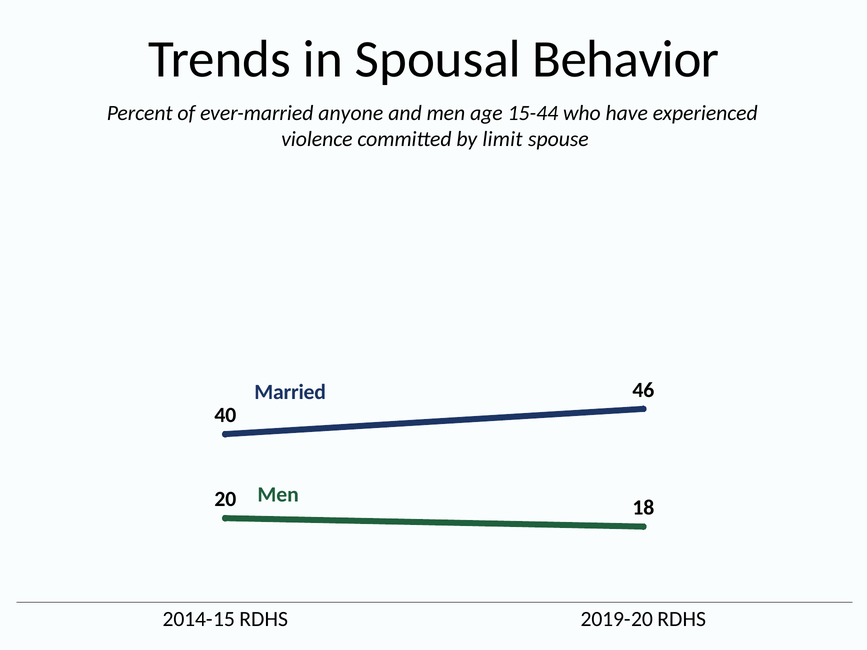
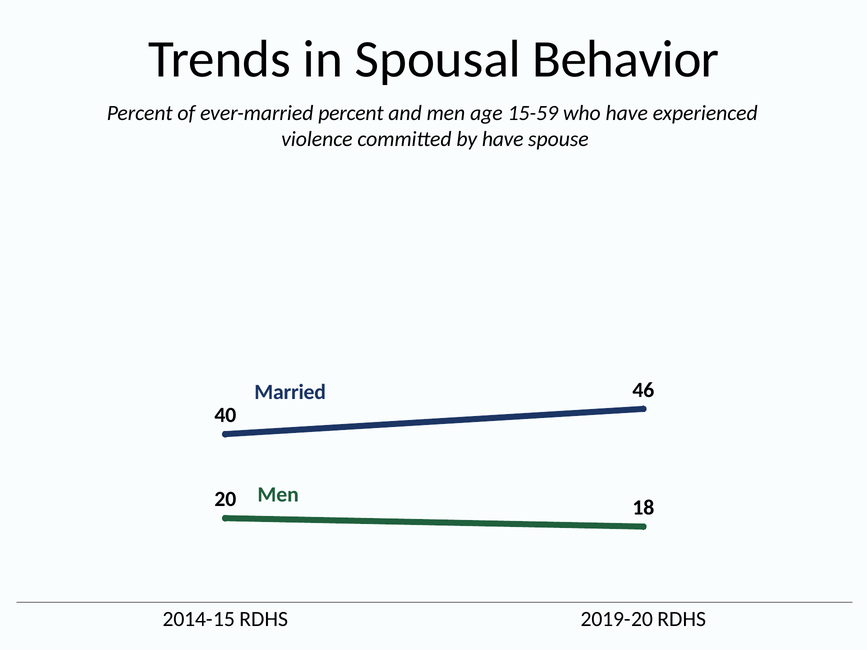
ever-married anyone: anyone -> percent
15-44: 15-44 -> 15-59
by limit: limit -> have
